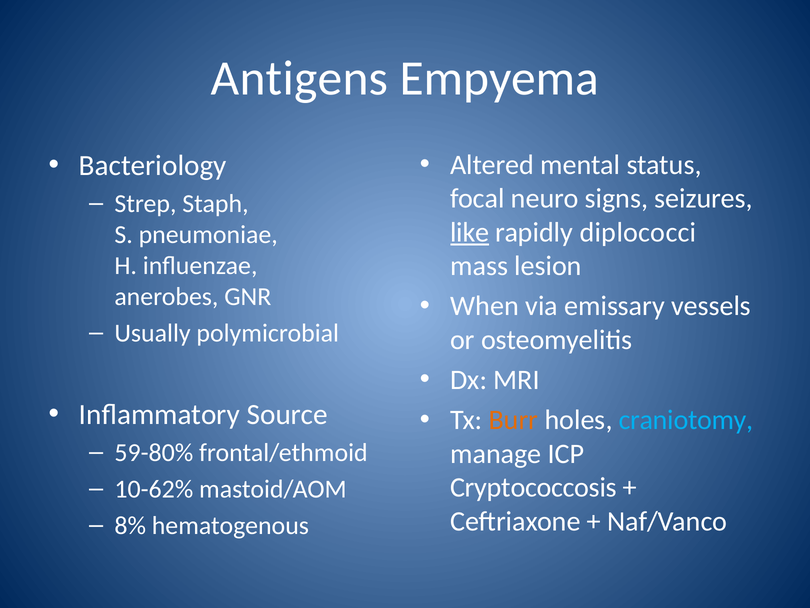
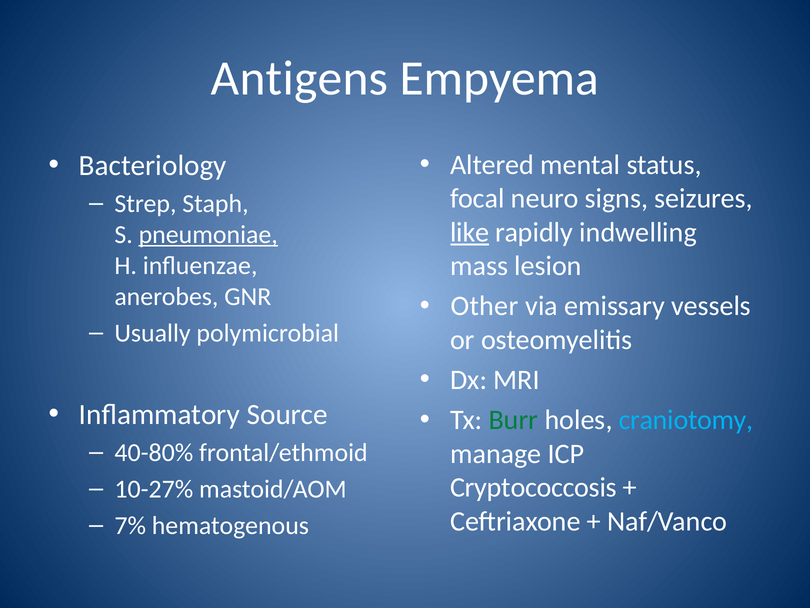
diplococci: diplococci -> indwelling
pneumoniae underline: none -> present
When: When -> Other
Burr colour: orange -> green
59-80%: 59-80% -> 40-80%
10-62%: 10-62% -> 10-27%
8%: 8% -> 7%
